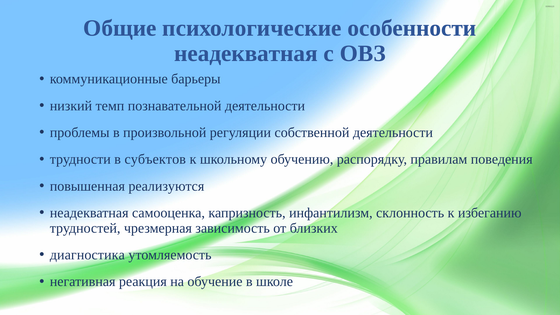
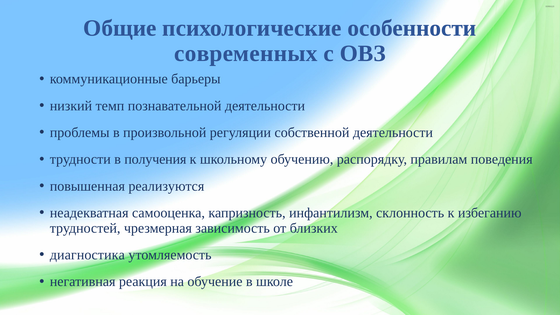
неадекватная at (246, 53): неадекватная -> современных
субъектов: субъектов -> получения
